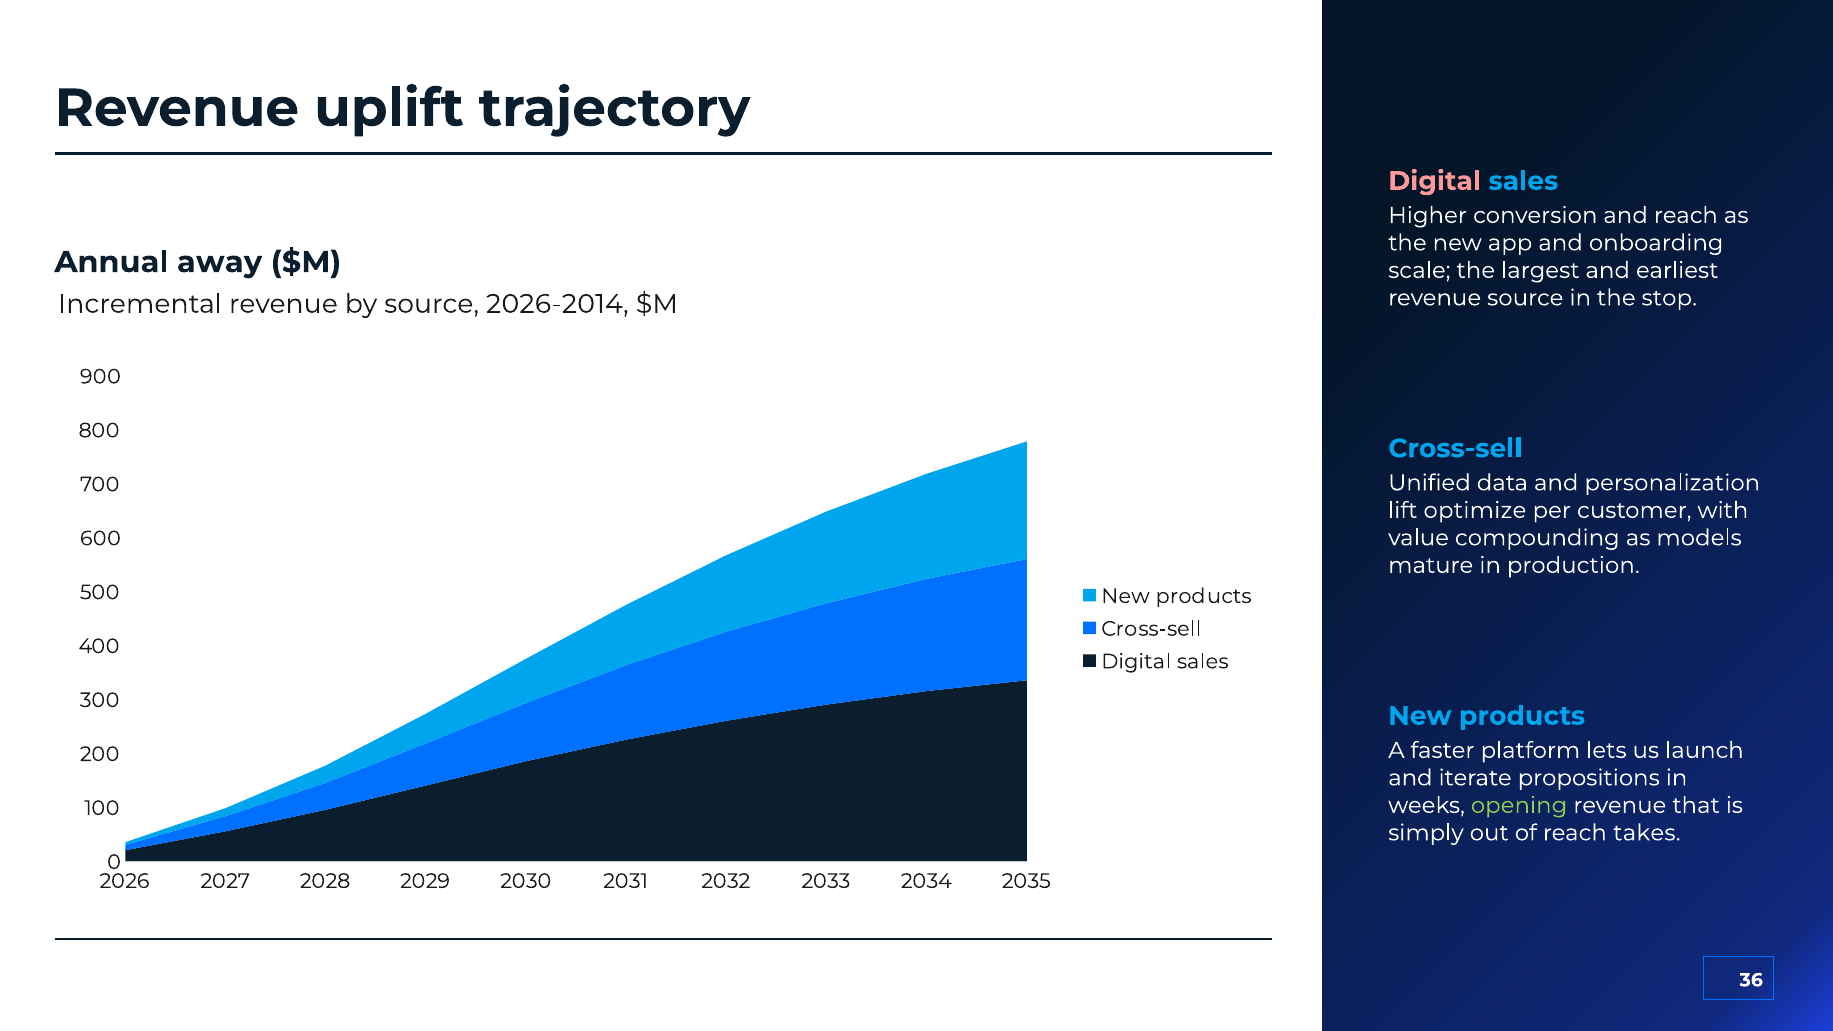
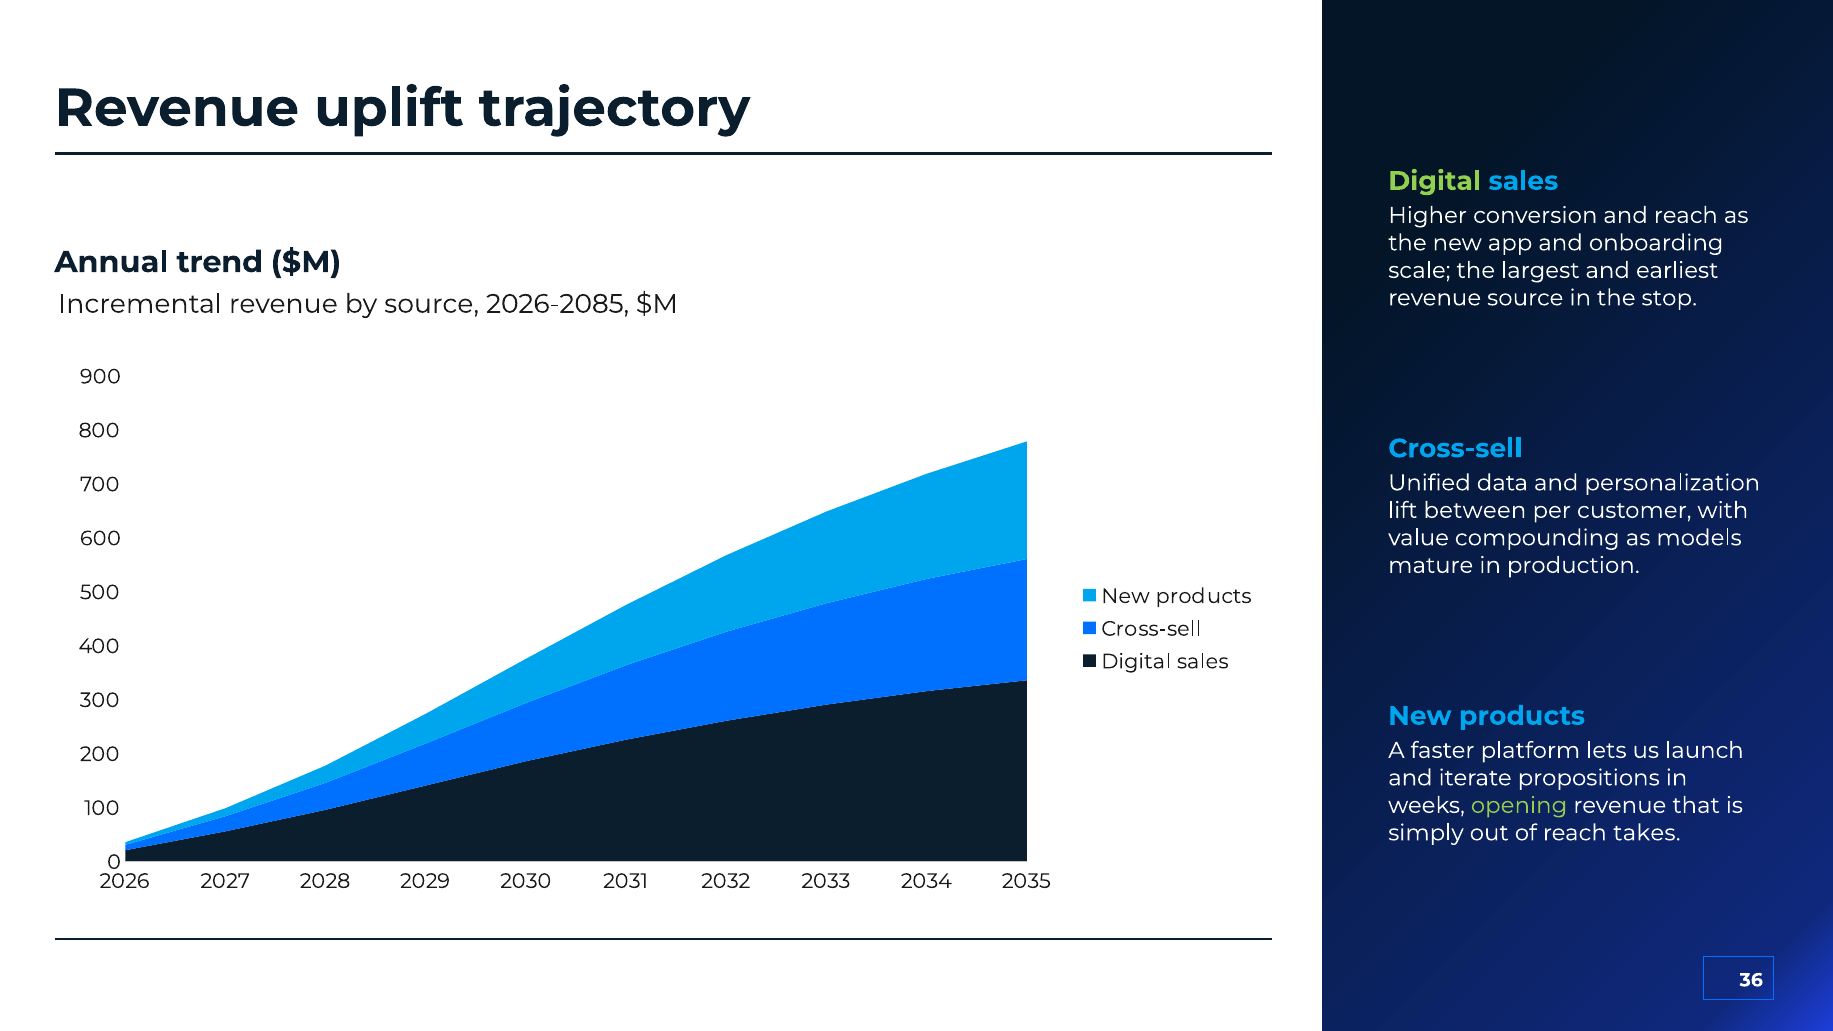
Digital at (1435, 181) colour: pink -> light green
away: away -> trend
2026-2014: 2026-2014 -> 2026-2085
optimize: optimize -> between
